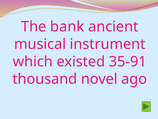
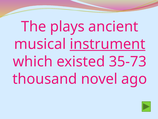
bank: bank -> plays
instrument underline: none -> present
35-91: 35-91 -> 35-73
